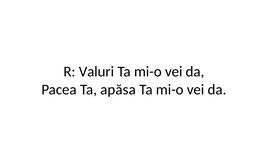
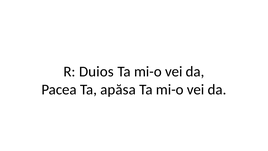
Valuri: Valuri -> Duios
